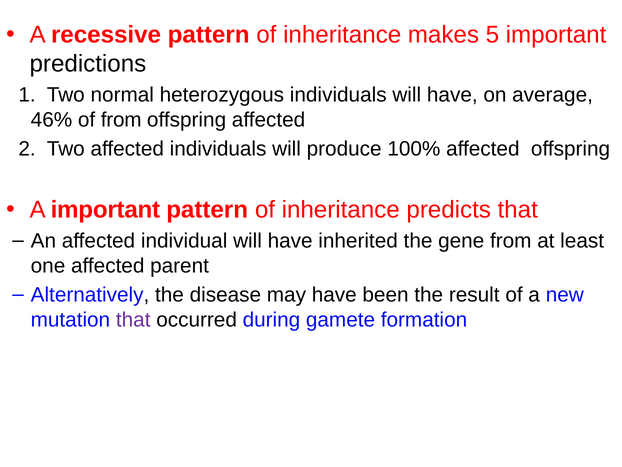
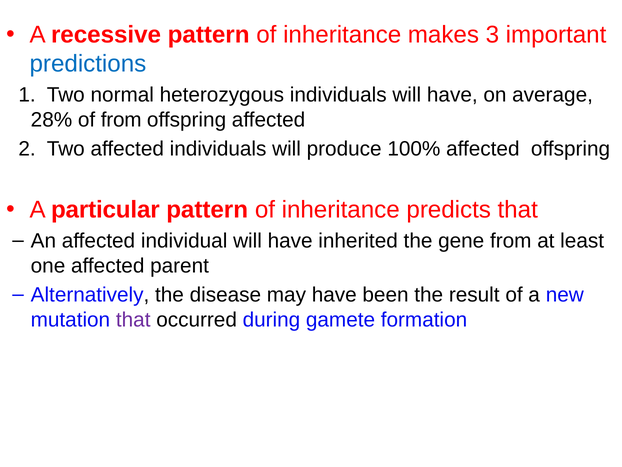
5: 5 -> 3
predictions colour: black -> blue
46%: 46% -> 28%
A important: important -> particular
